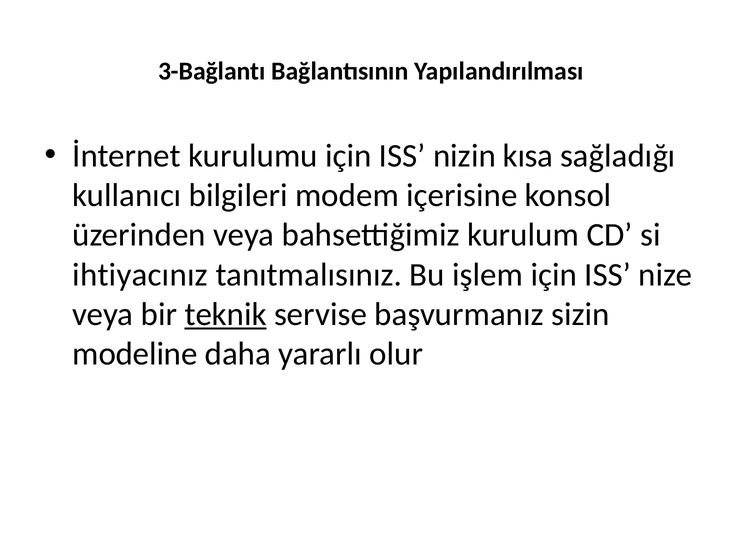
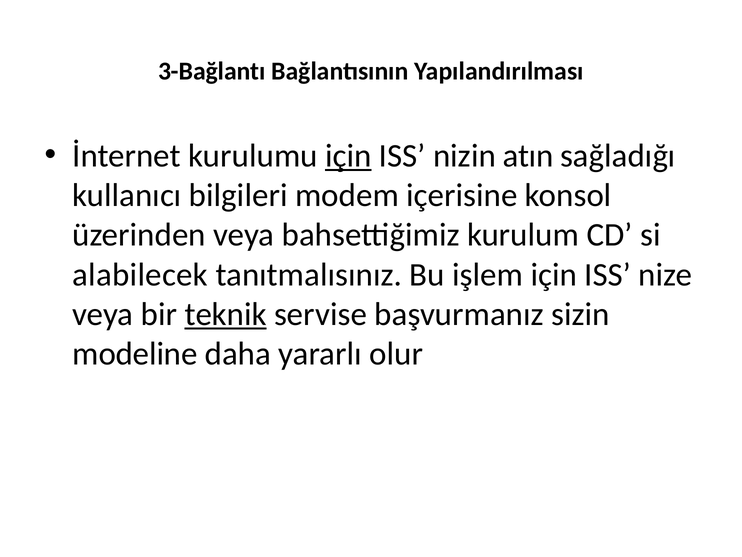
için at (348, 156) underline: none -> present
kısa: kısa -> atın
ihtiyacınız: ihtiyacınız -> alabilecek
